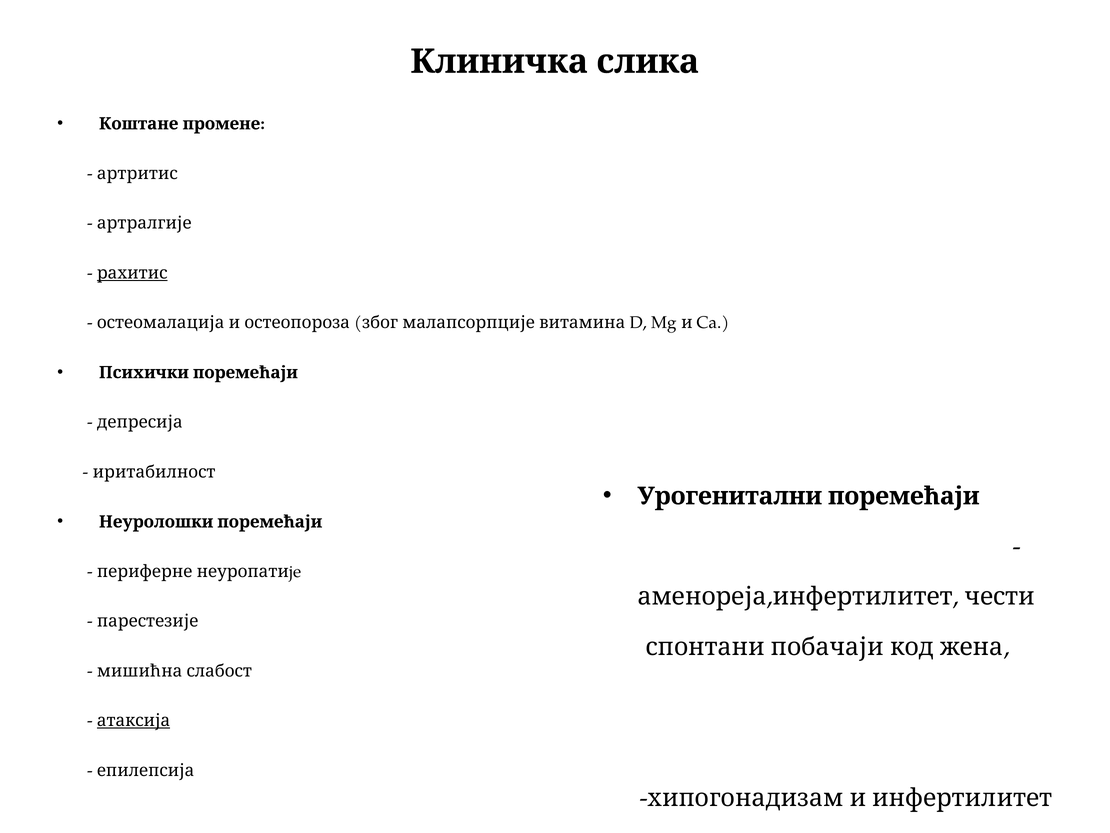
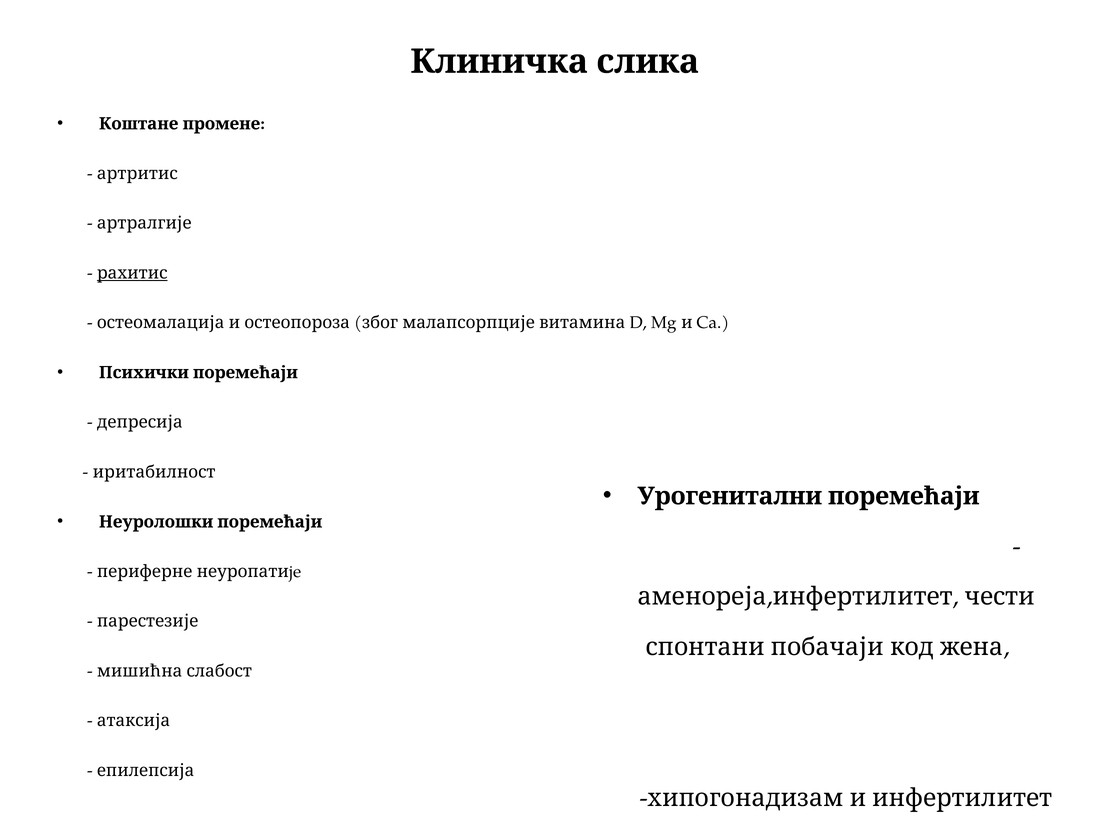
атаксија underline: present -> none
